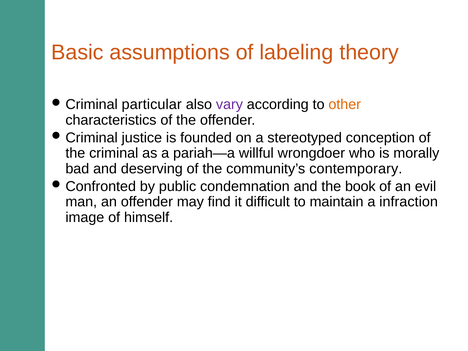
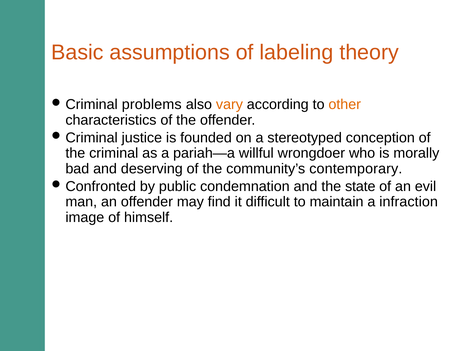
particular: particular -> problems
vary colour: purple -> orange
book: book -> state
